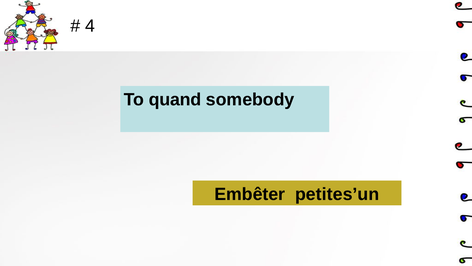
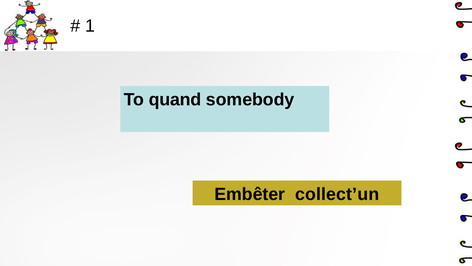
4: 4 -> 1
petites’un: petites’un -> collect’un
